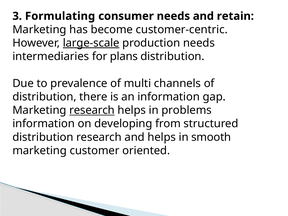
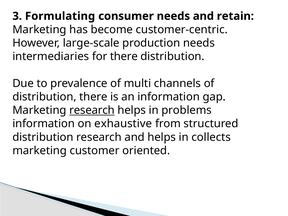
large-scale underline: present -> none
for plans: plans -> there
developing: developing -> exhaustive
smooth: smooth -> collects
